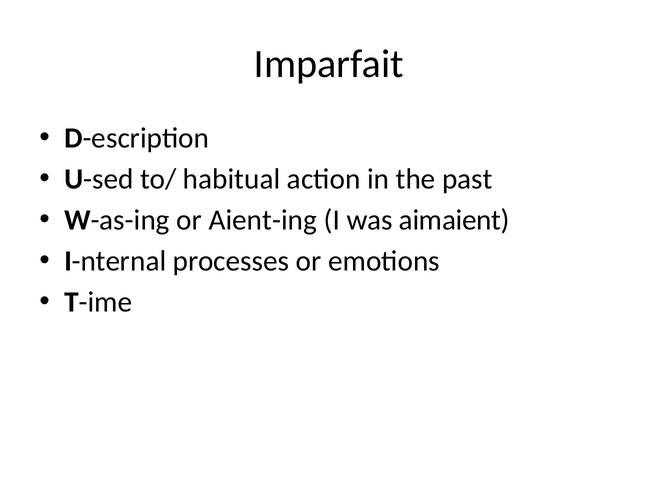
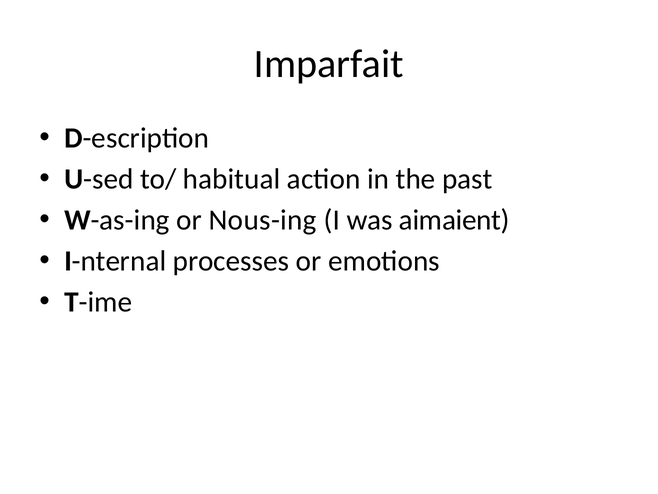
Aient-ing: Aient-ing -> Nous-ing
